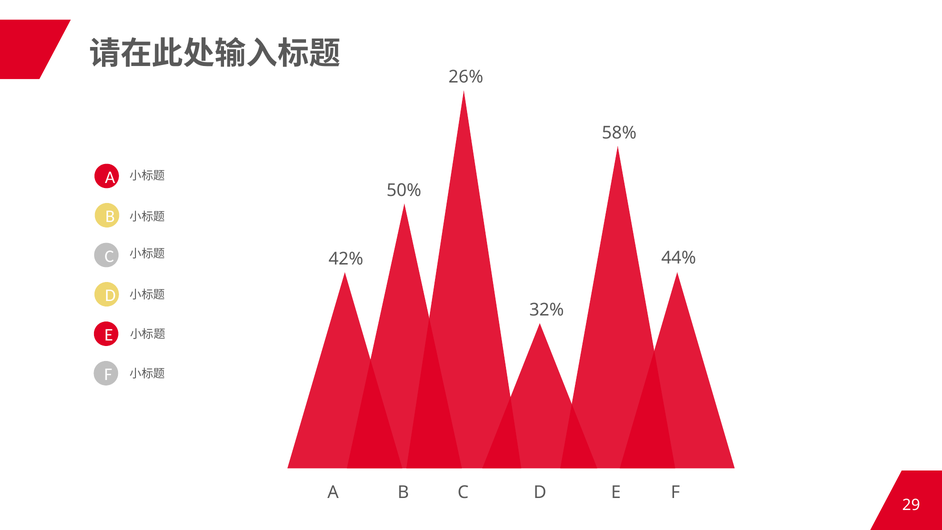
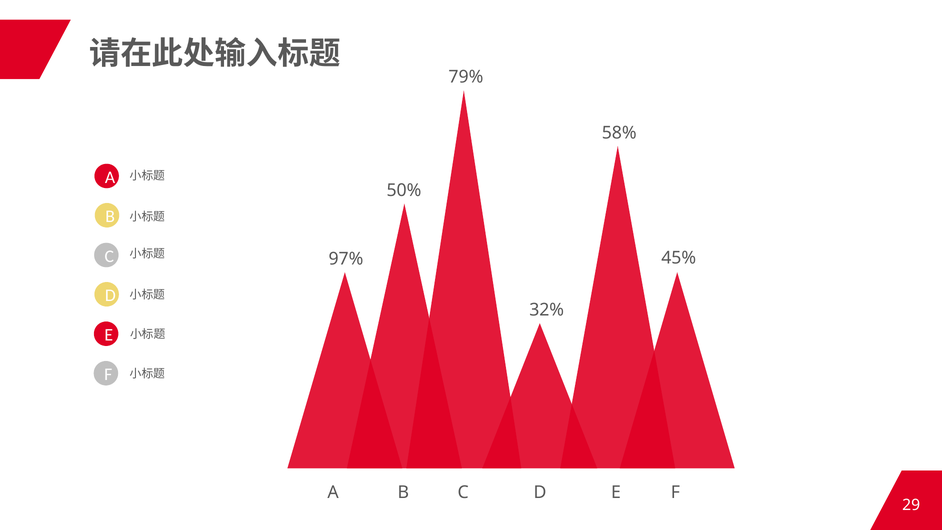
26%: 26% -> 79%
44%: 44% -> 45%
42%: 42% -> 97%
